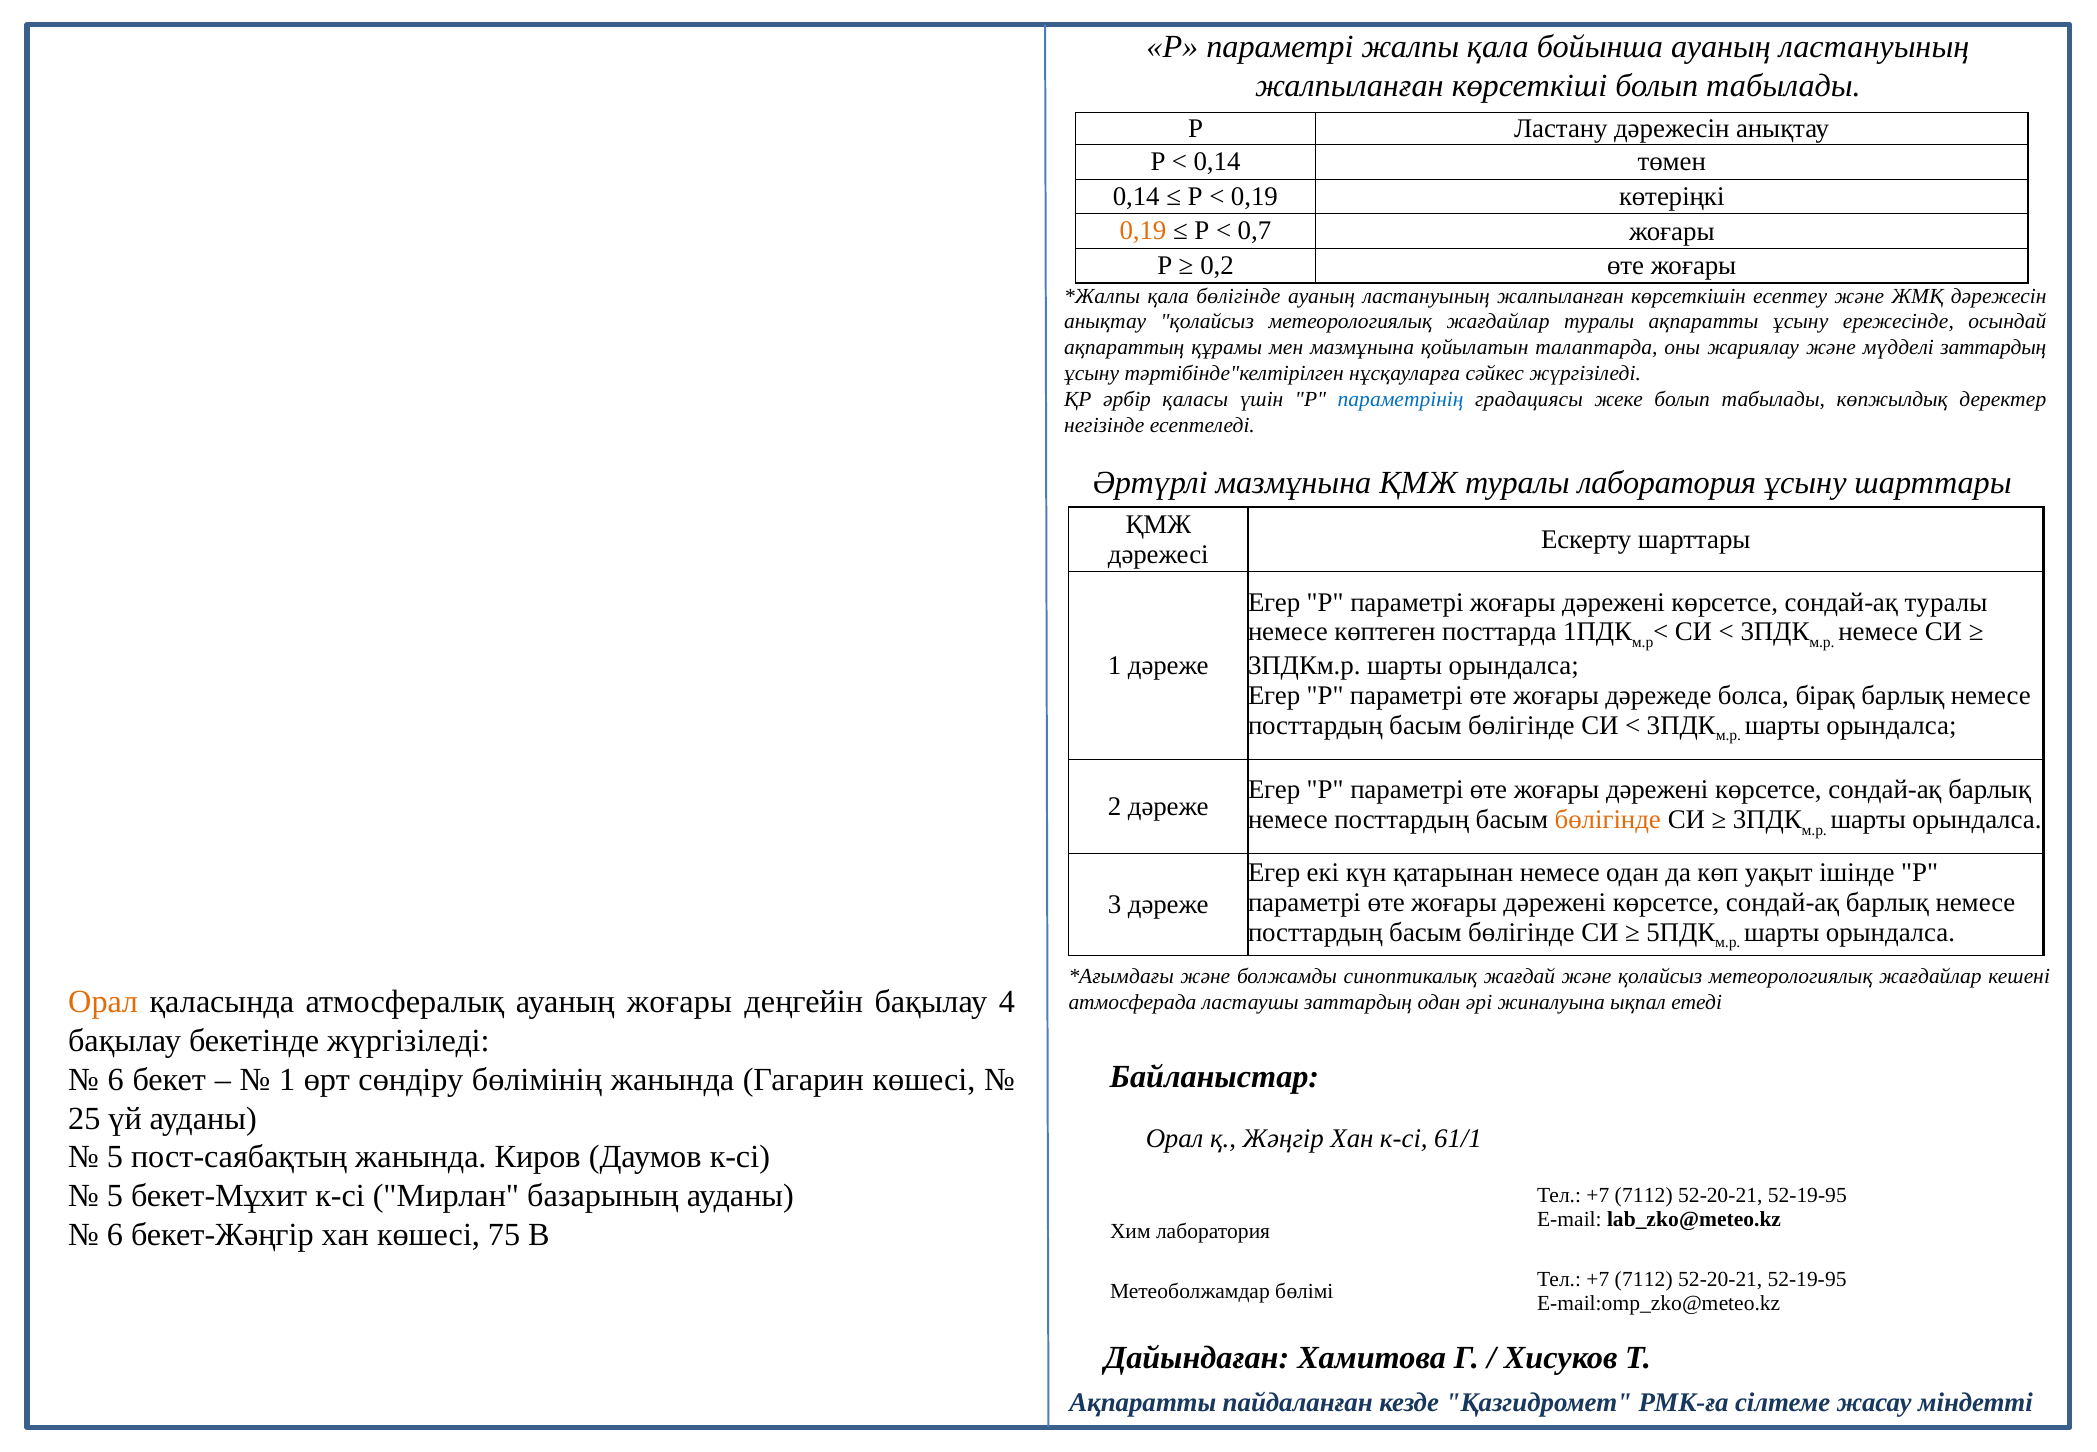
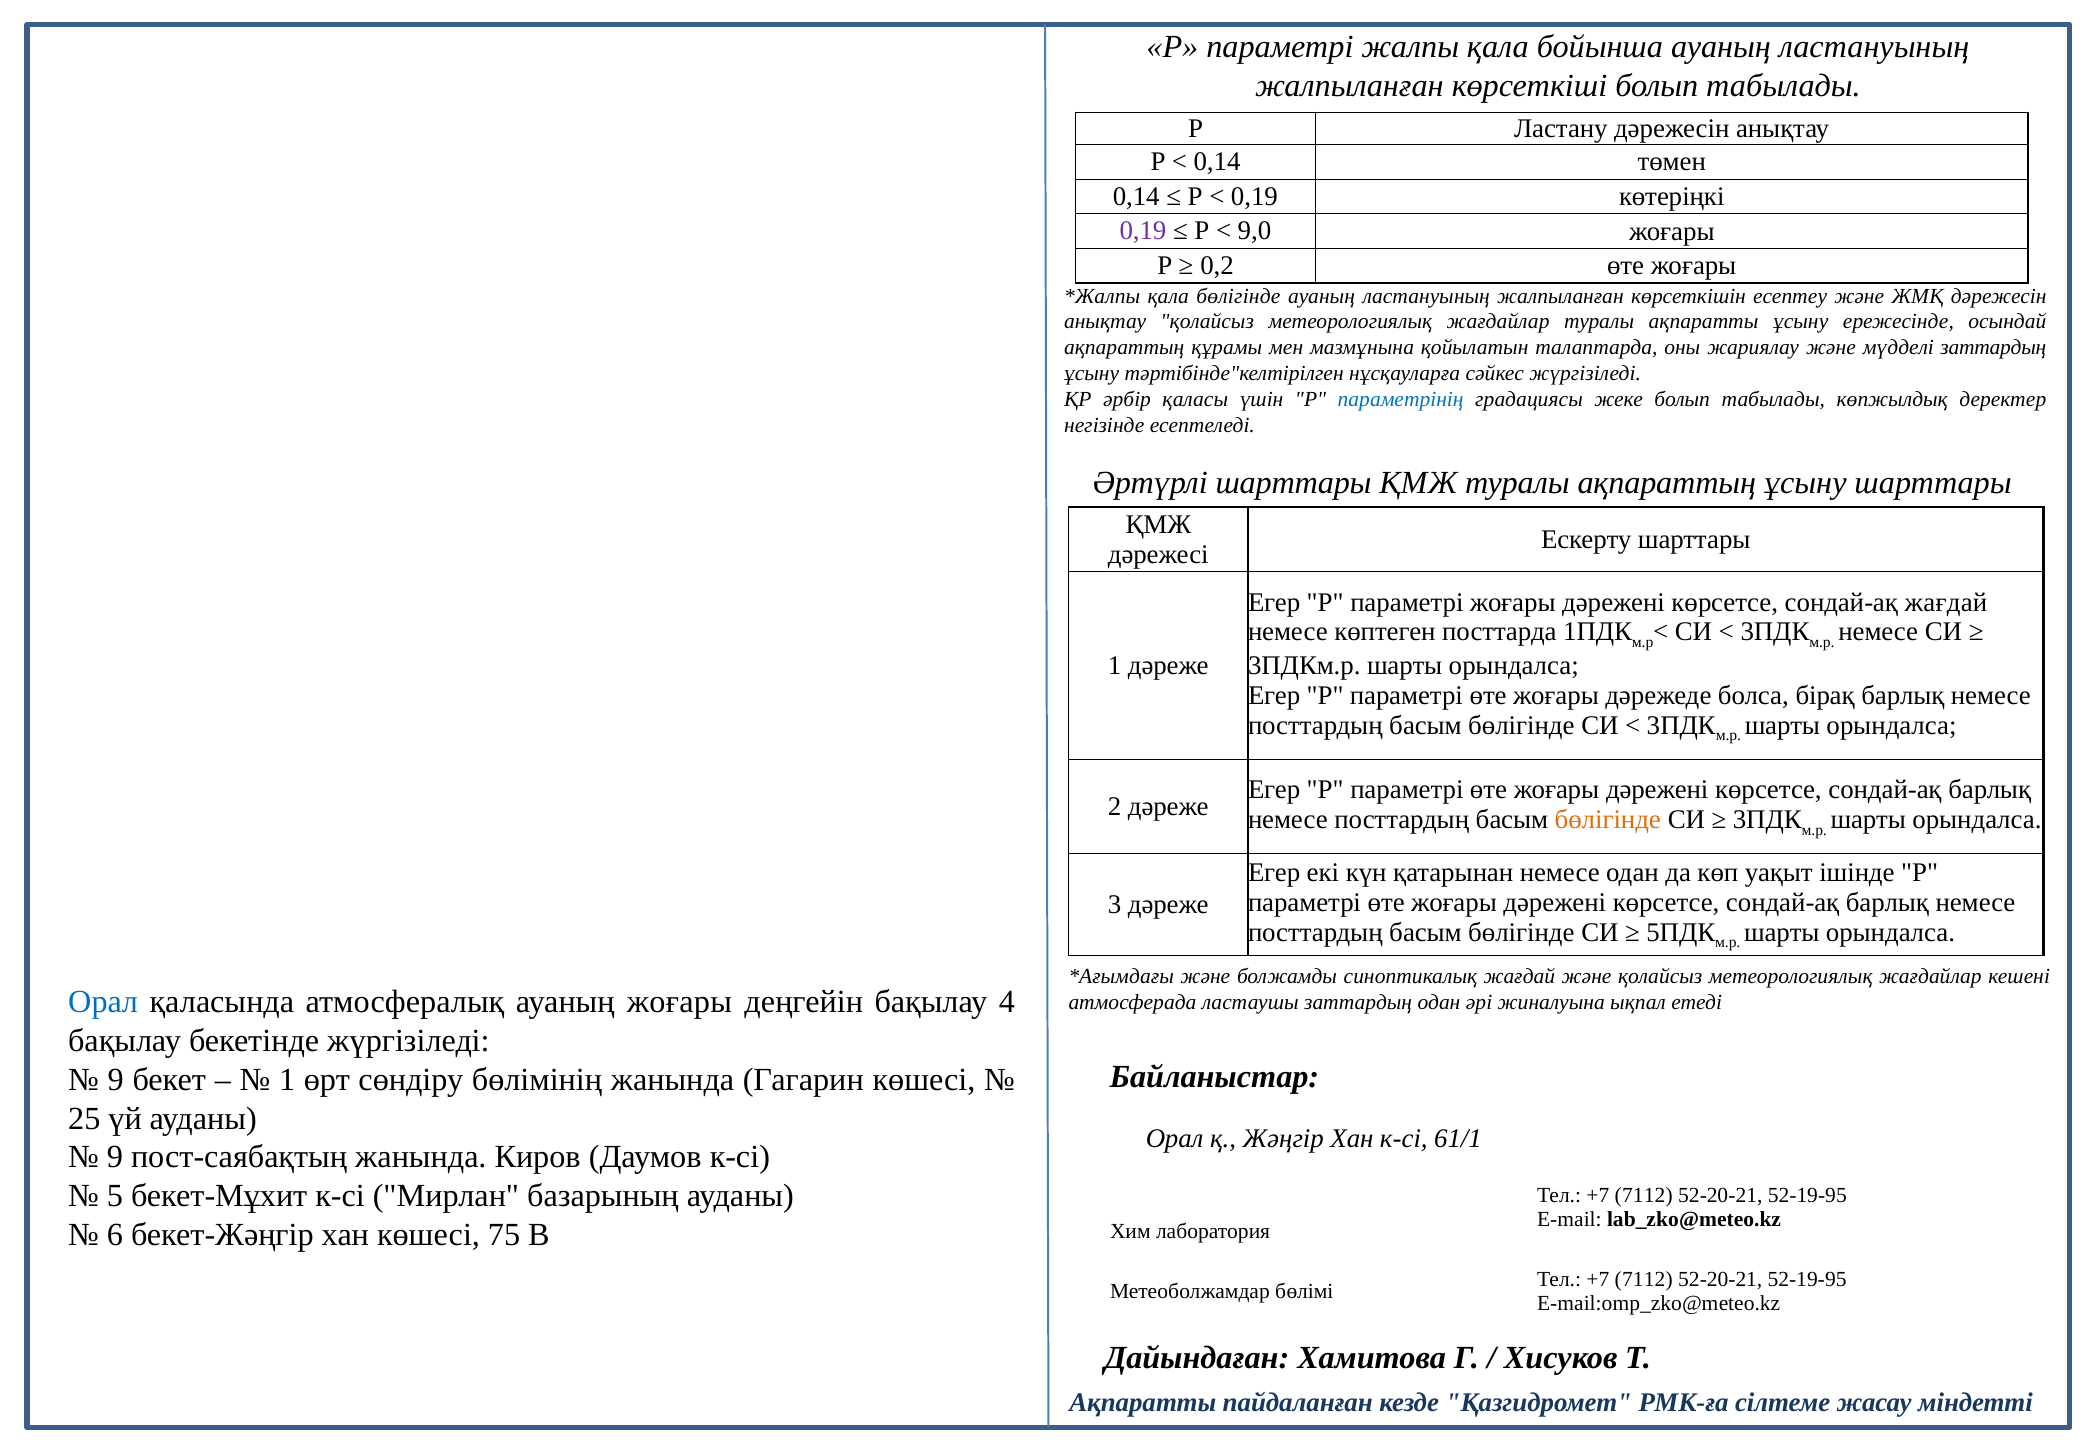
0,19 at (1143, 231) colour: orange -> purple
0,7: 0,7 -> 9,0
Әртүрлі мазмұнына: мазмұнына -> шарттары
туралы лаборатория: лаборатория -> ақпараттың
сондай-ақ туралы: туралы -> жағдай
Орал at (103, 1002) colour: orange -> blue
6 at (116, 1080): 6 -> 9
5 at (115, 1157): 5 -> 9
